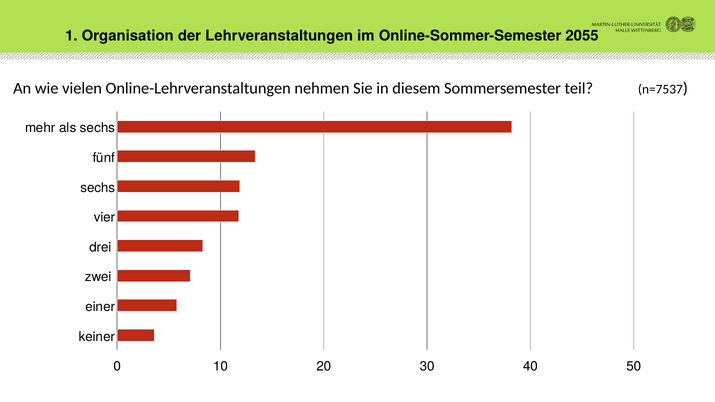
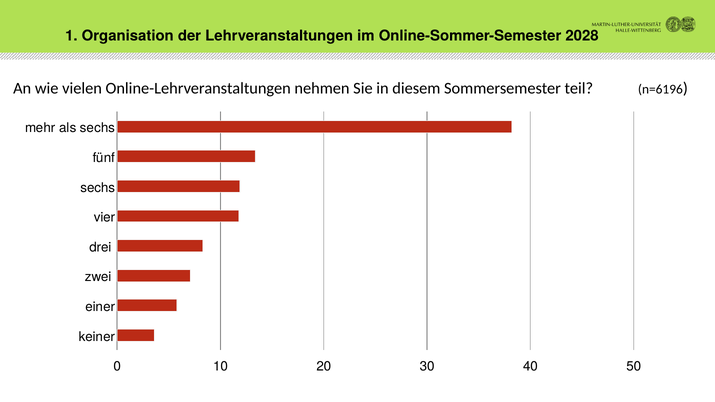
2055: 2055 -> 2028
n=7537: n=7537 -> n=6196
